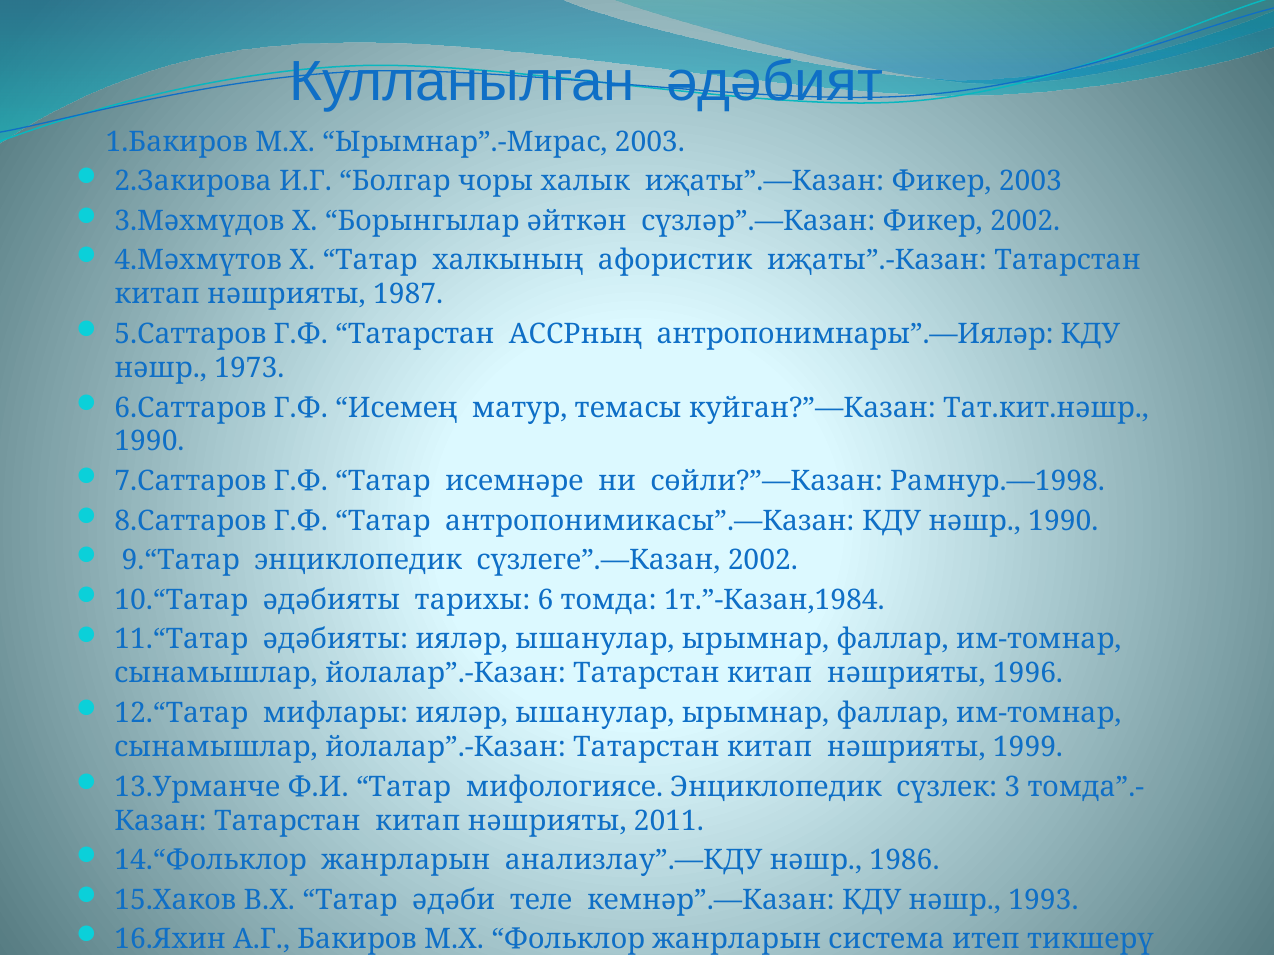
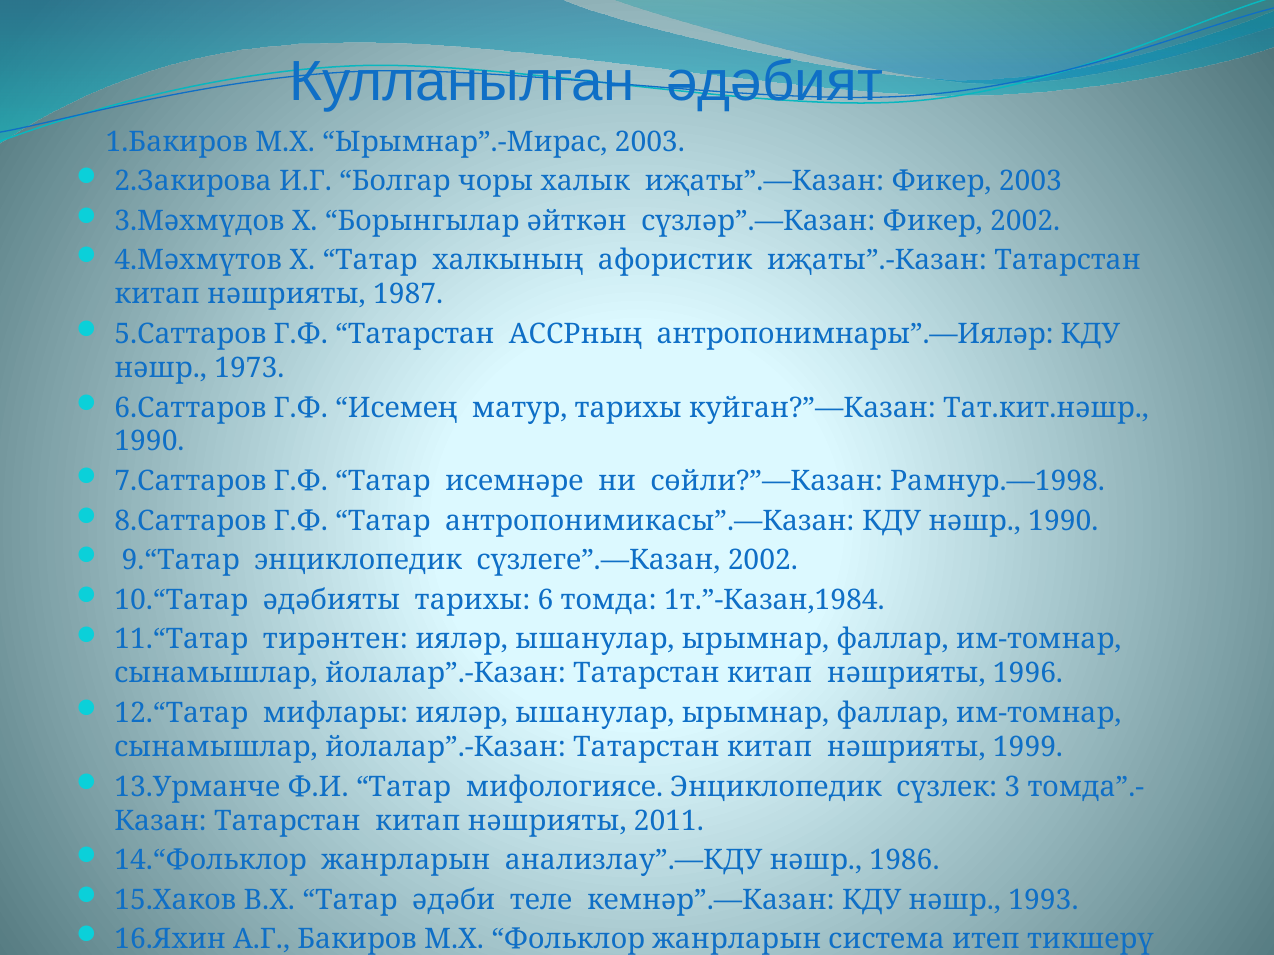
матур темасы: темасы -> тарихы
11.“Татар әдәбияты: әдәбияты -> тирәнтен
